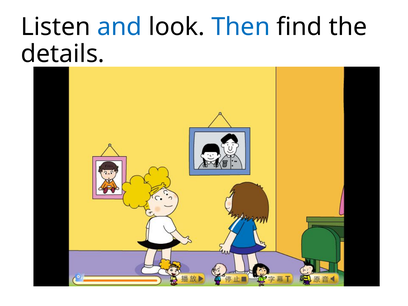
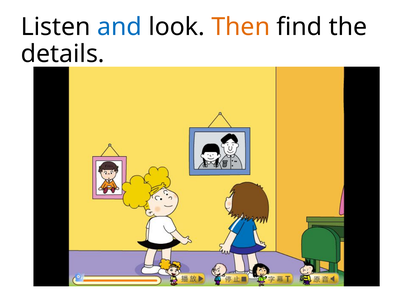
Then colour: blue -> orange
